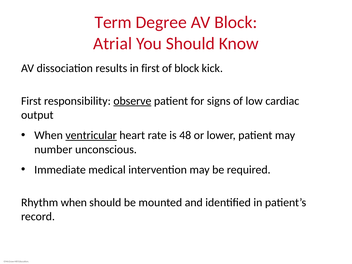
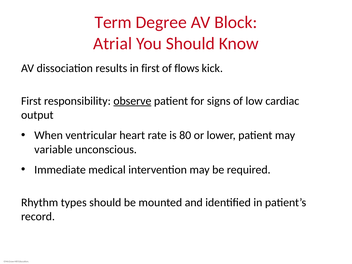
of block: block -> flows
ventricular underline: present -> none
48: 48 -> 80
number: number -> variable
Rhythm when: when -> types
